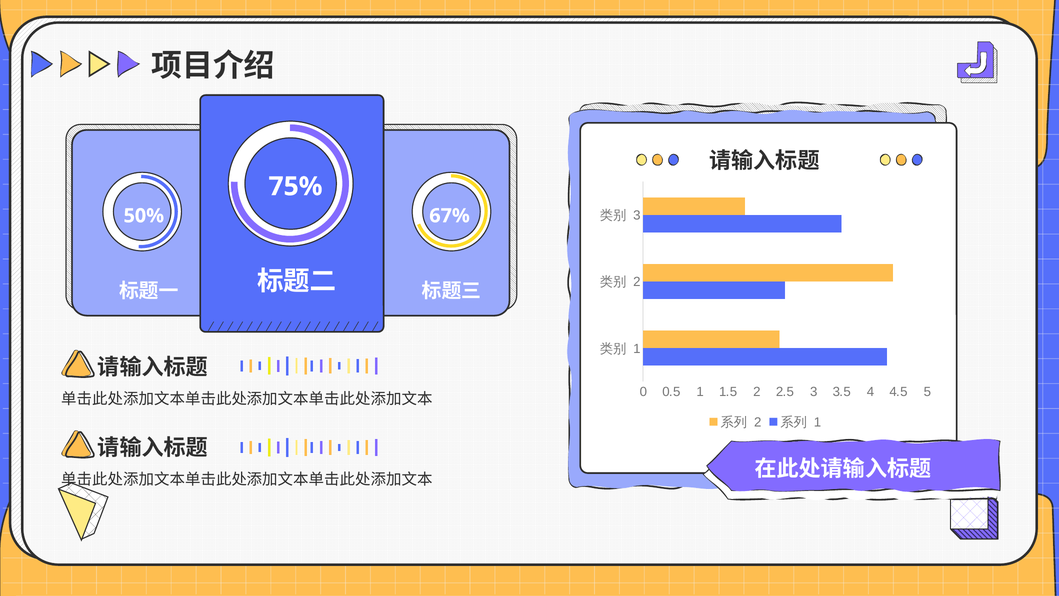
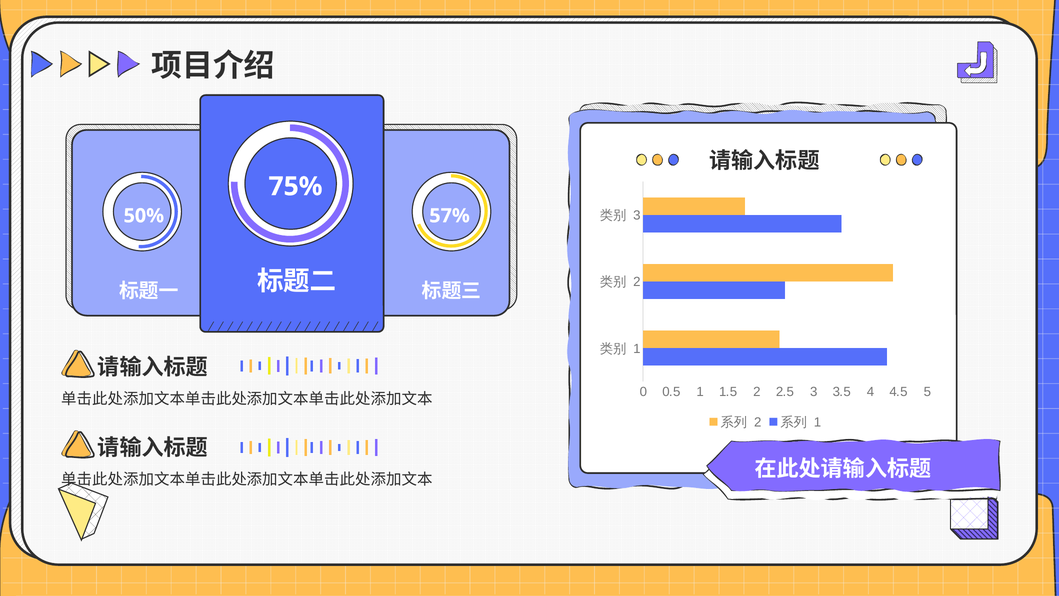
67%: 67% -> 57%
